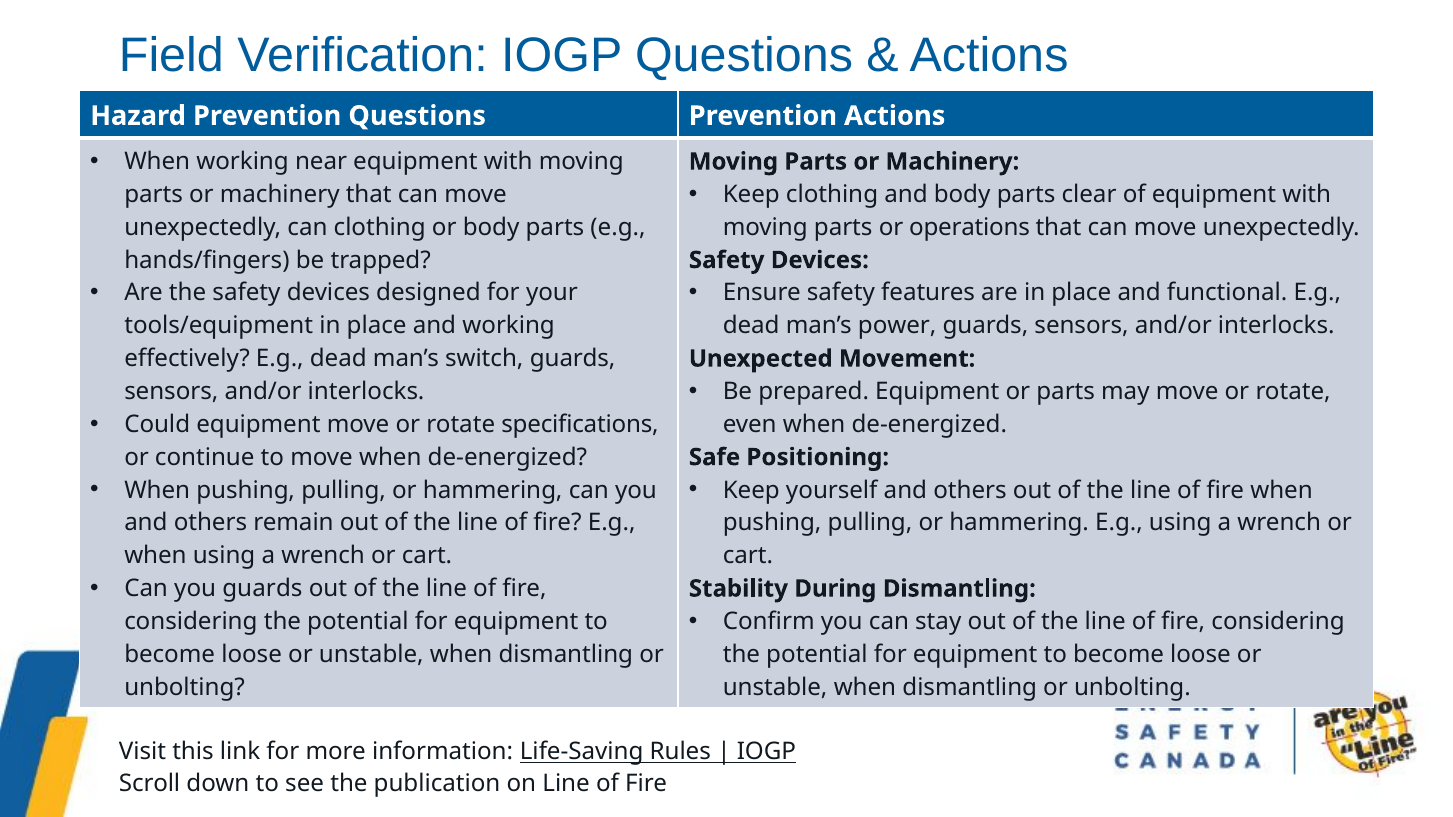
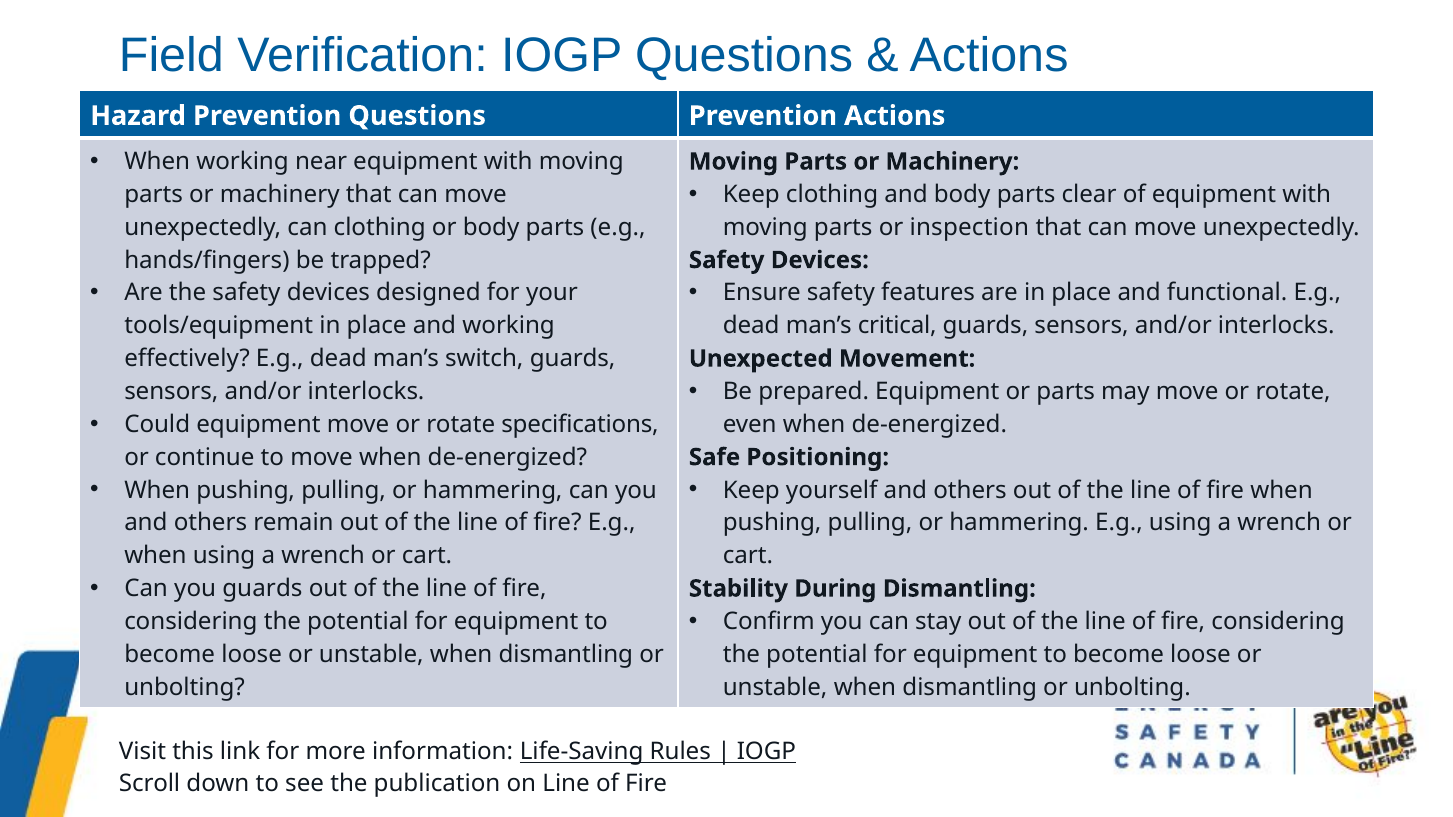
operations: operations -> inspection
power: power -> critical
